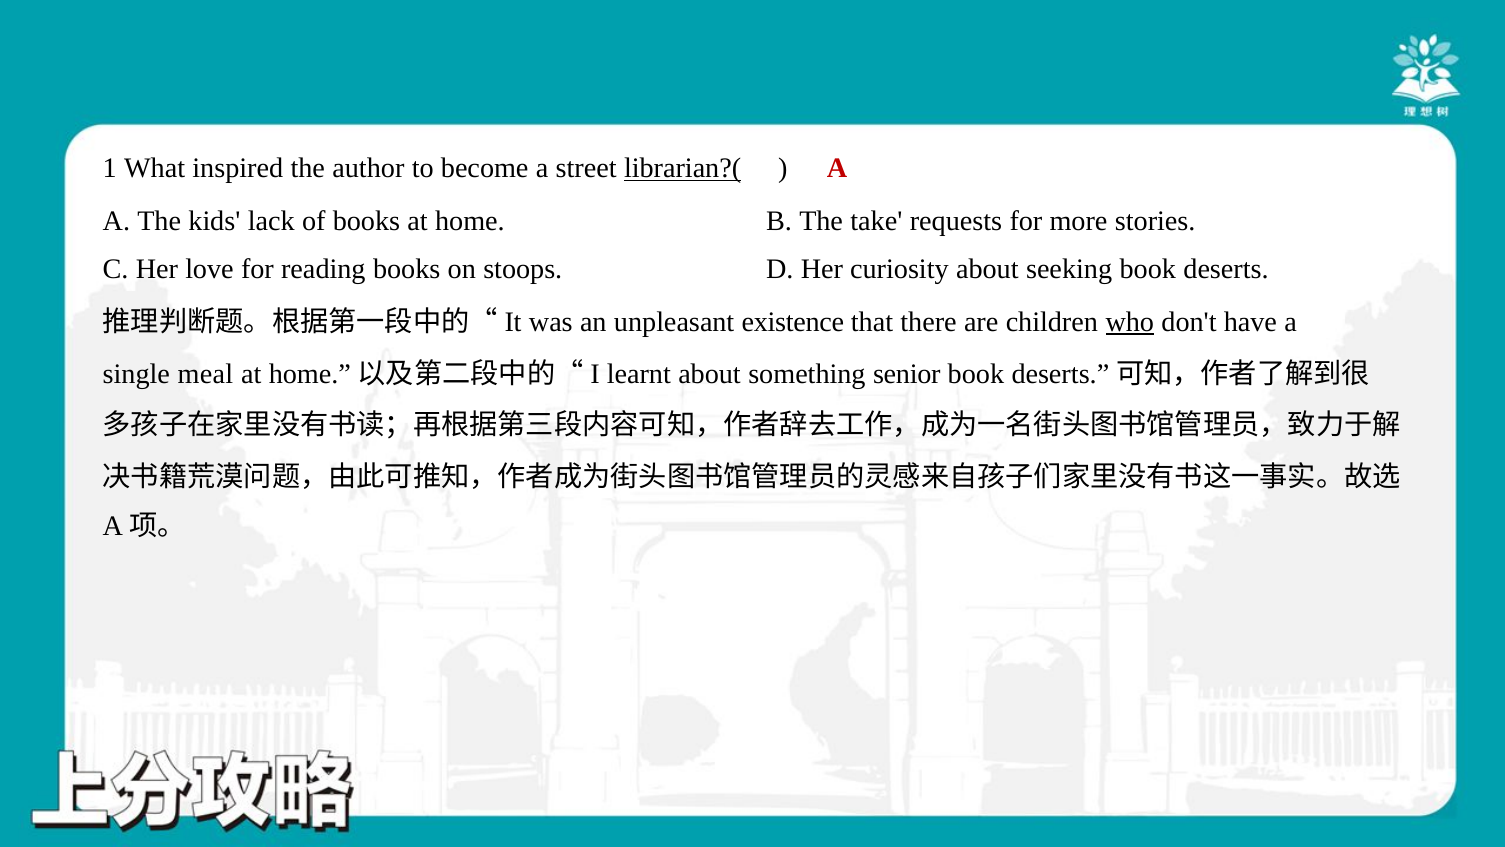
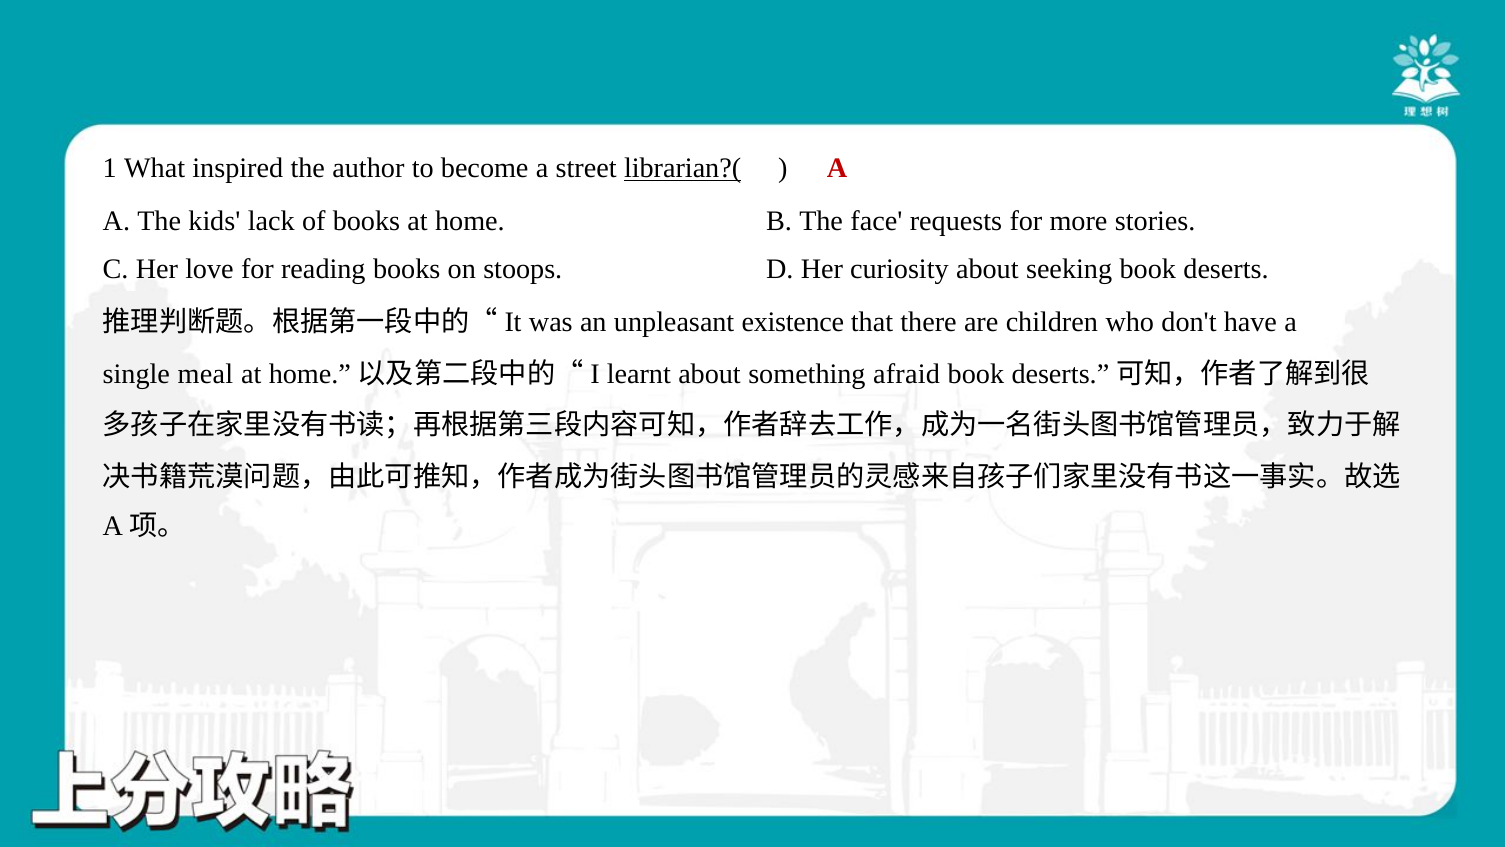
take: take -> face
who underline: present -> none
senior: senior -> afraid
